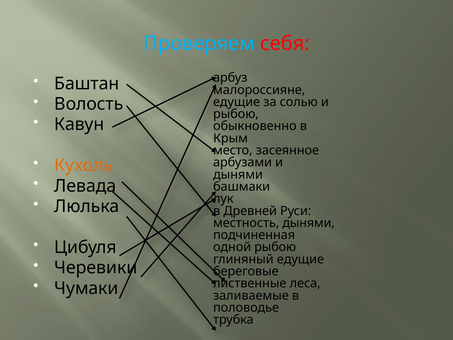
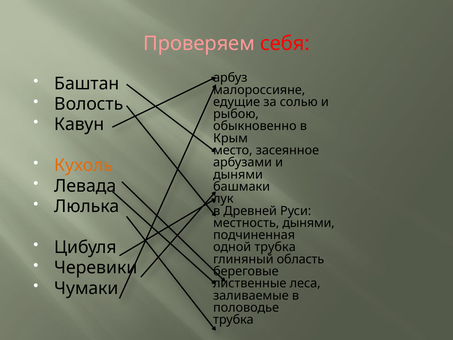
Проверяем colour: light blue -> pink
рыбою at (275, 247): рыбою -> трубка
едущие at (300, 259): едущие -> область
